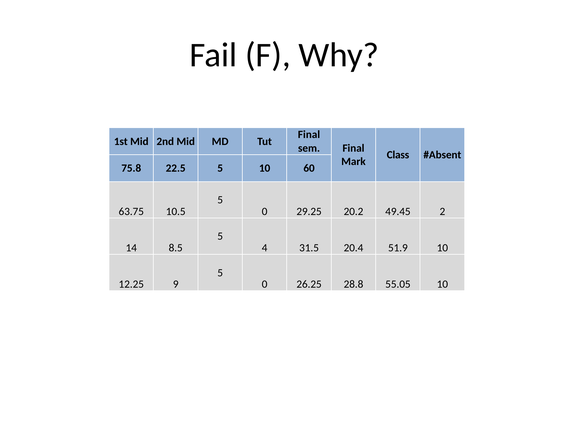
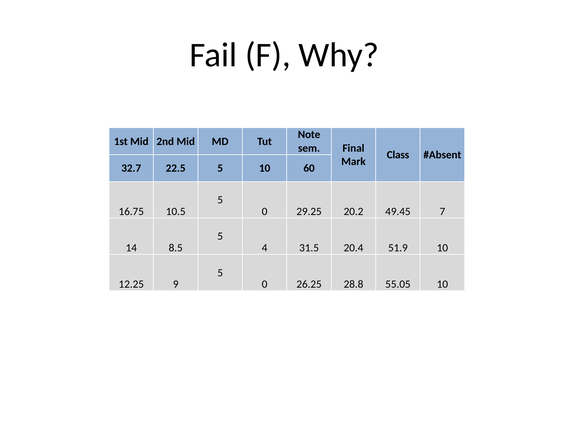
Final at (309, 135): Final -> Note
75.8: 75.8 -> 32.7
63.75: 63.75 -> 16.75
2: 2 -> 7
